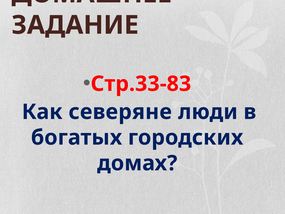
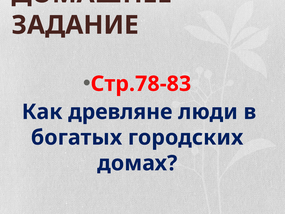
Стр.33-83: Стр.33-83 -> Стр.78-83
северяне: северяне -> древляне
